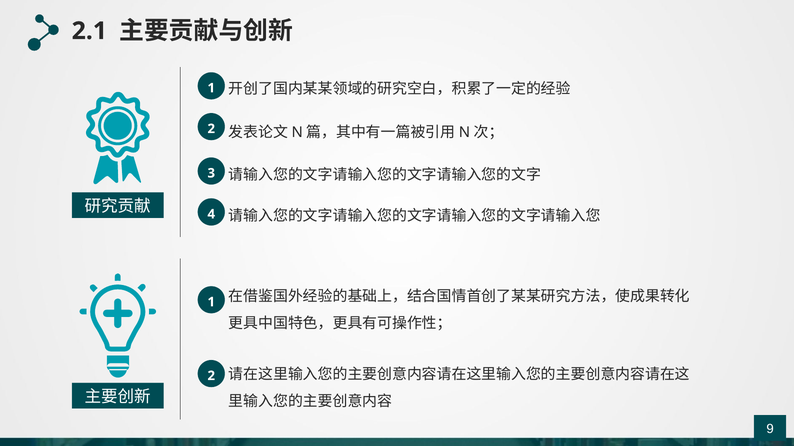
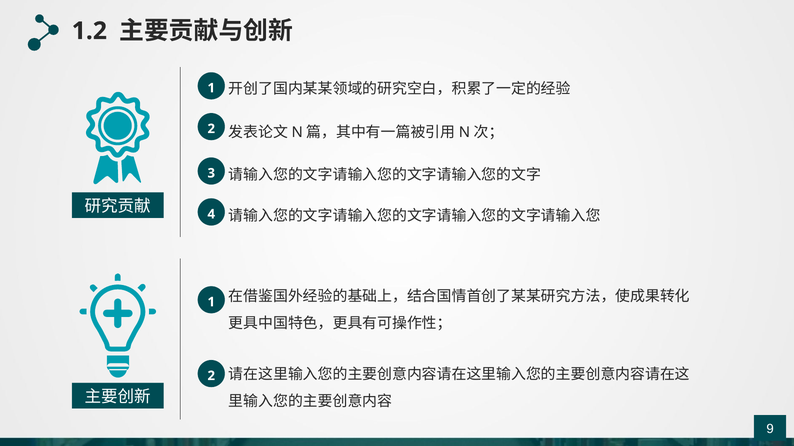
2.1: 2.1 -> 1.2
